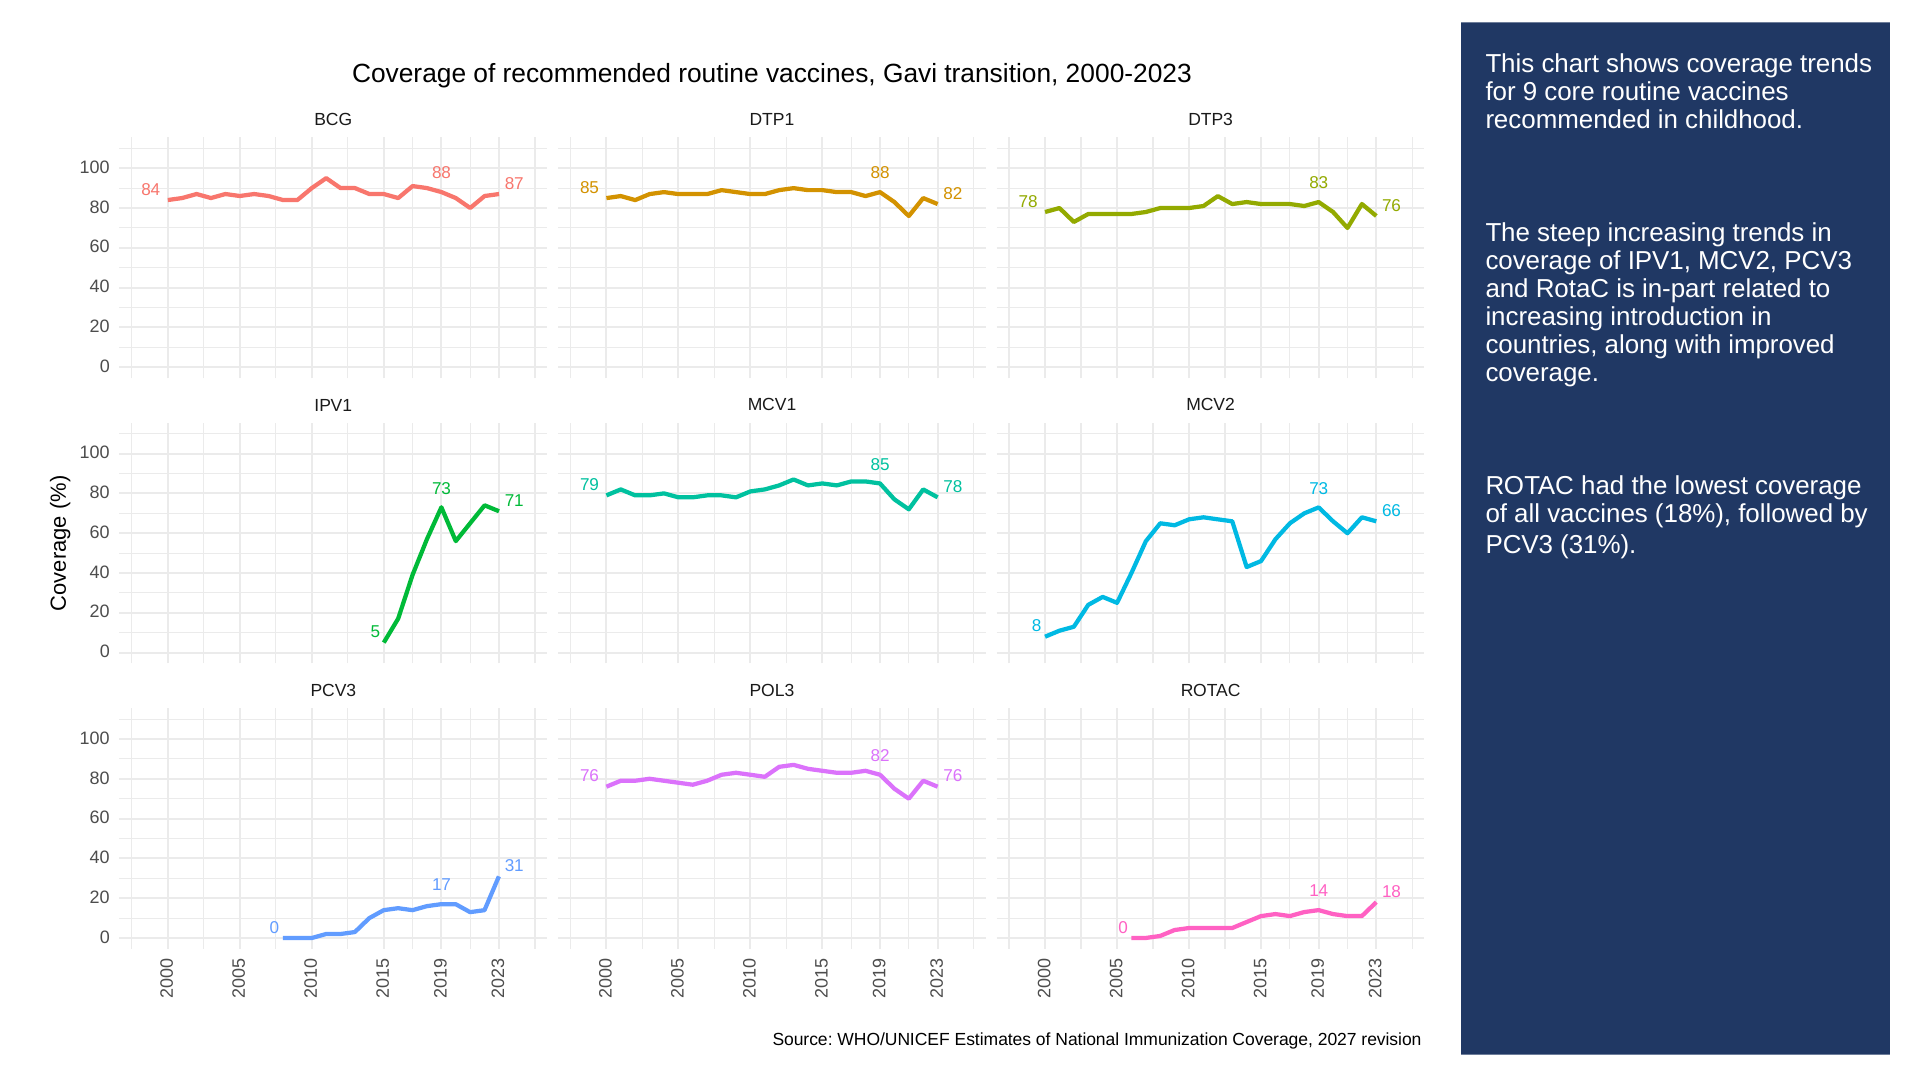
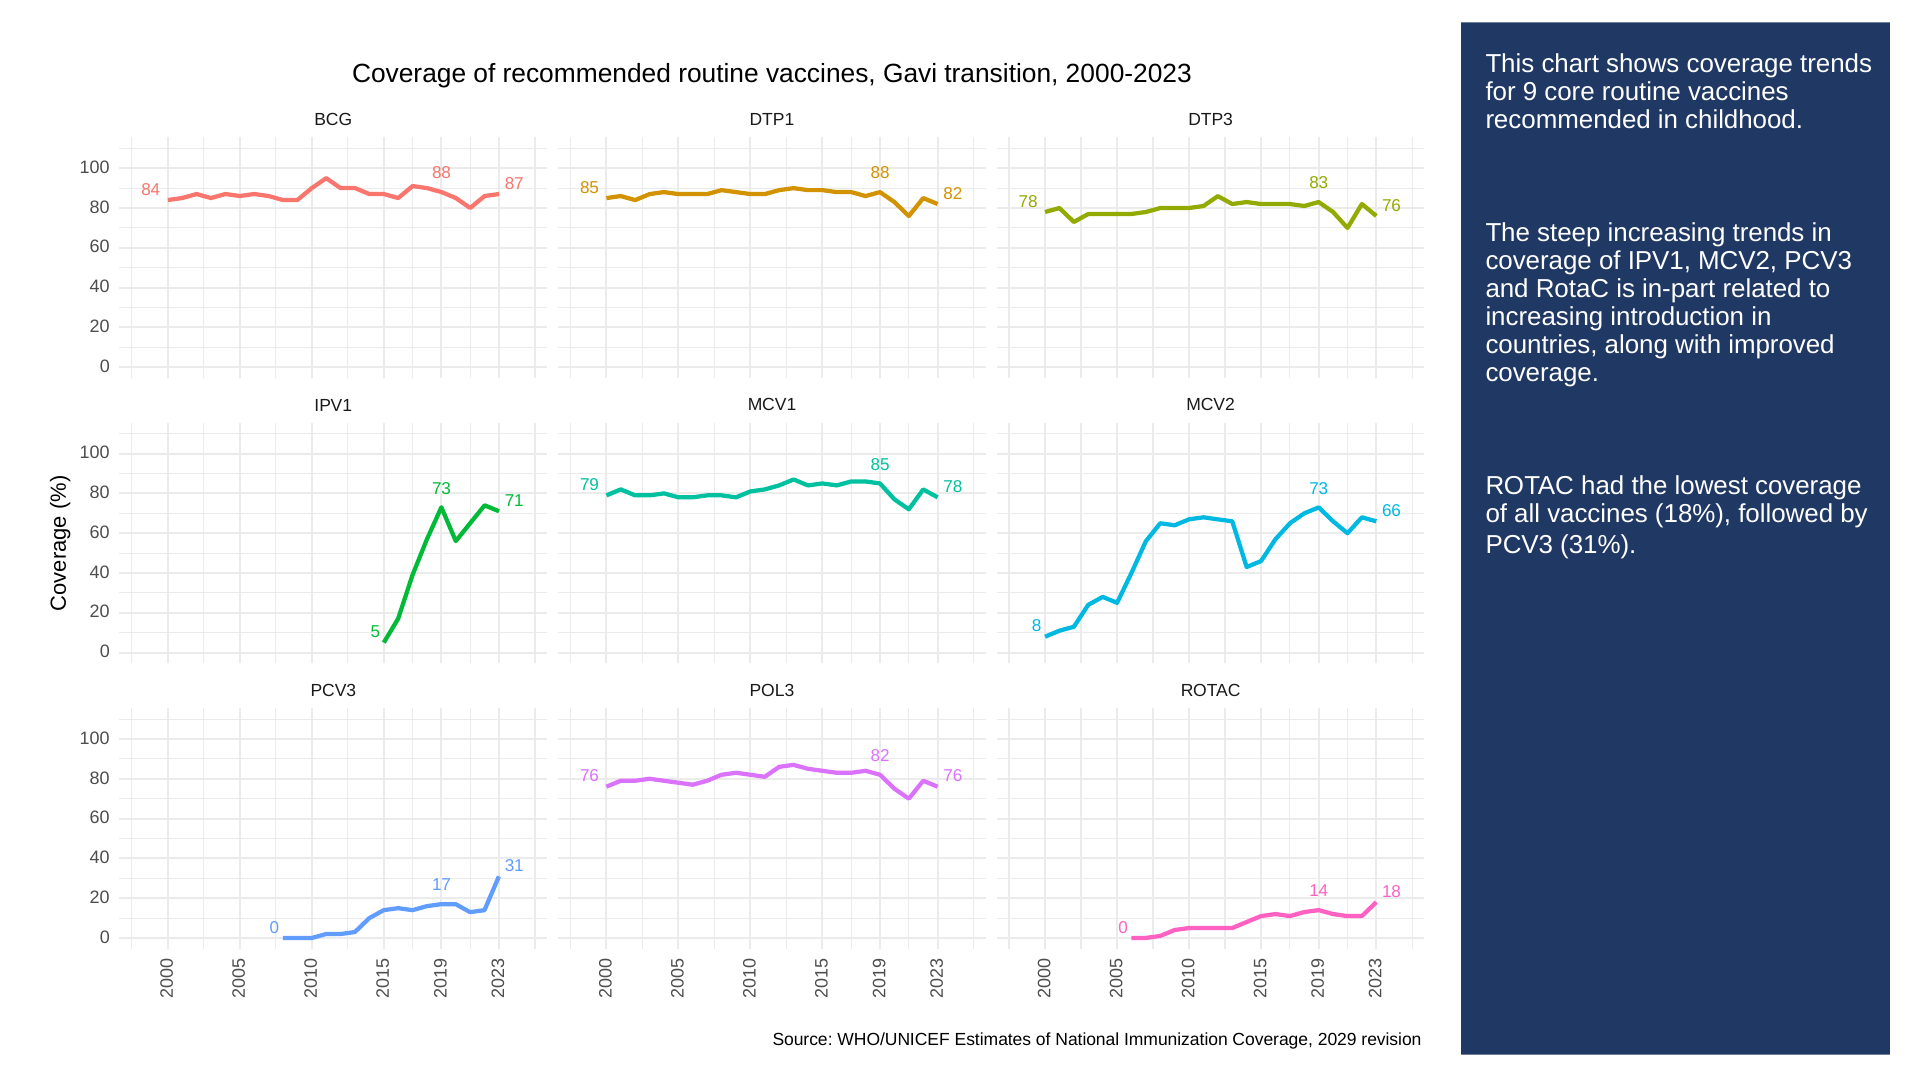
2027: 2027 -> 2029
